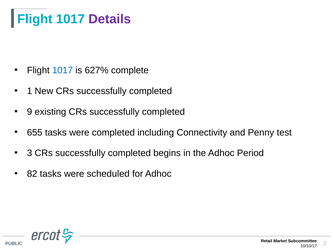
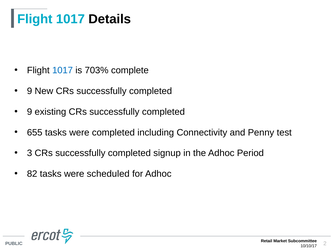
Details colour: purple -> black
627%: 627% -> 703%
1 at (30, 91): 1 -> 9
begins: begins -> signup
